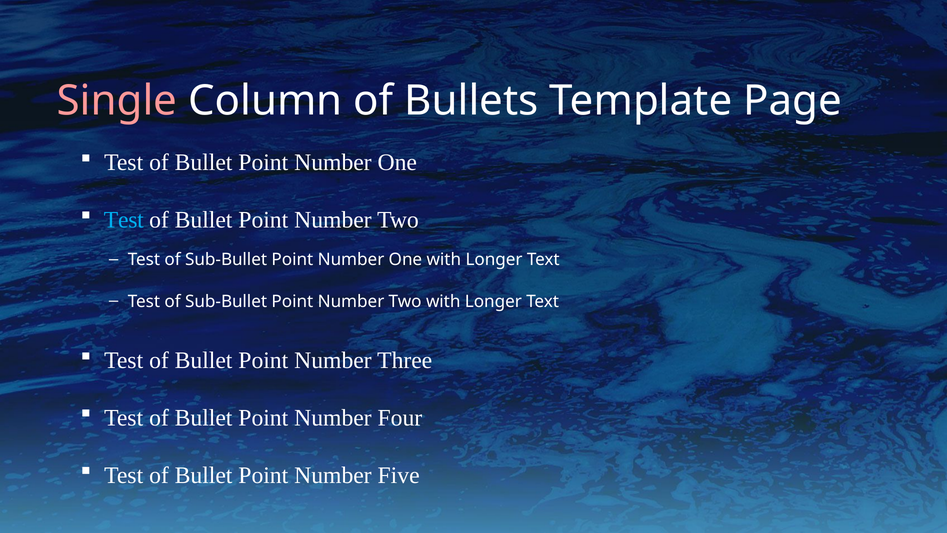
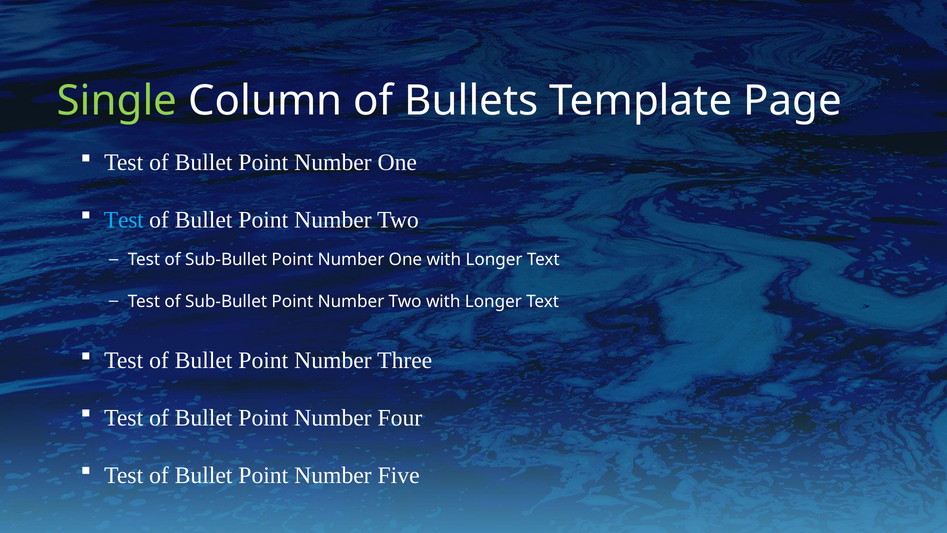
Single colour: pink -> light green
